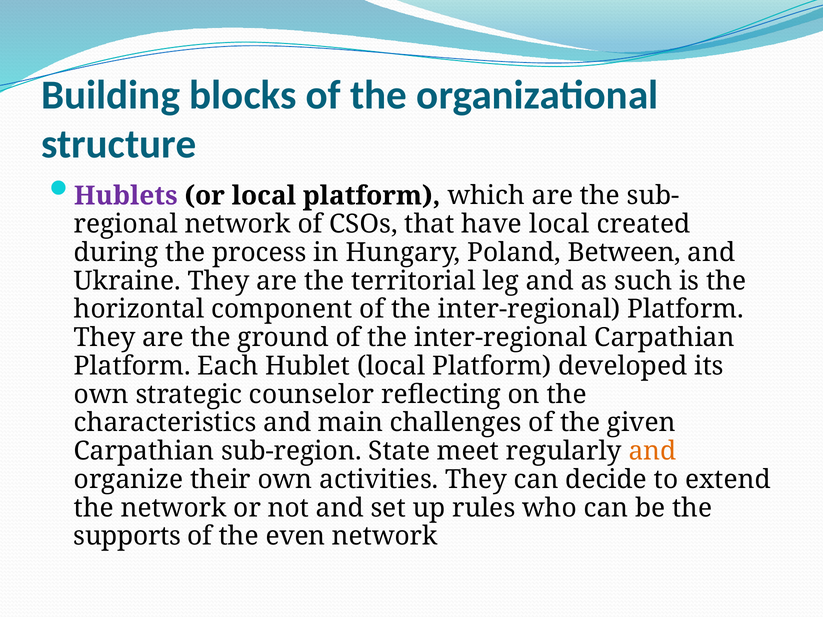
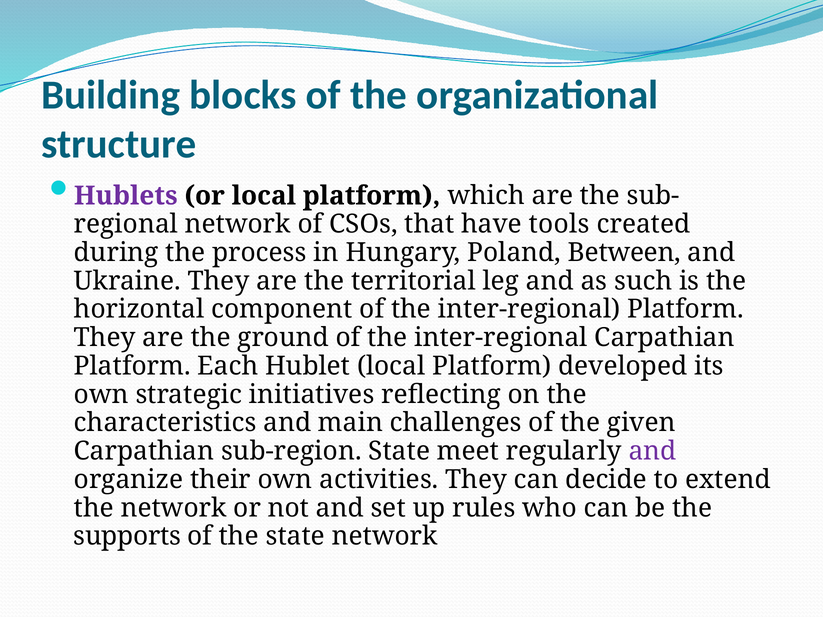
have local: local -> tools
counselor: counselor -> initiatives
and at (652, 451) colour: orange -> purple
the even: even -> state
